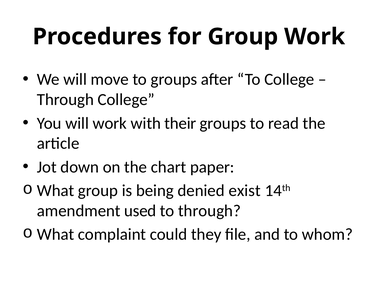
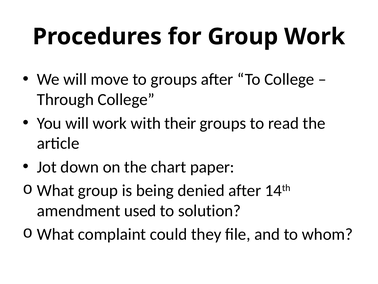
denied exist: exist -> after
to through: through -> solution
